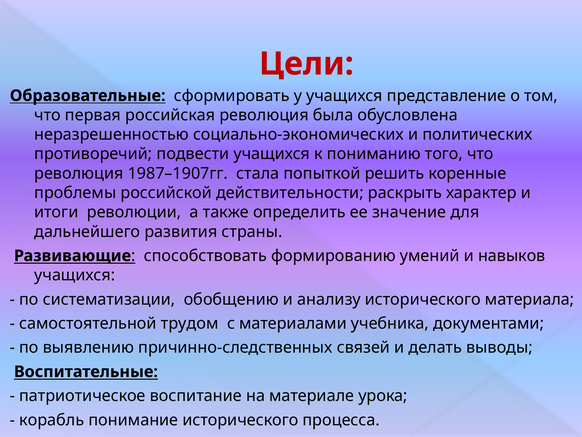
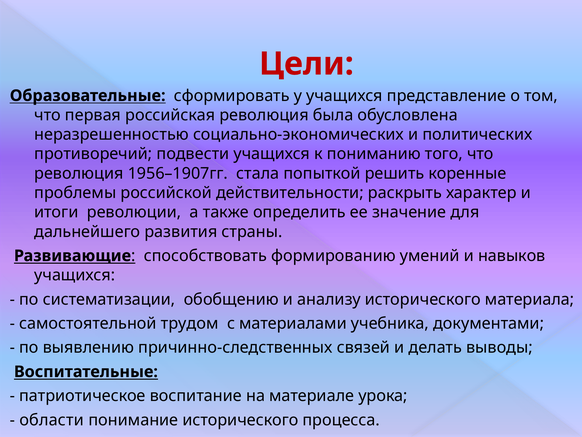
1987–1907гг: 1987–1907гг -> 1956–1907гг
корабль: корабль -> области
